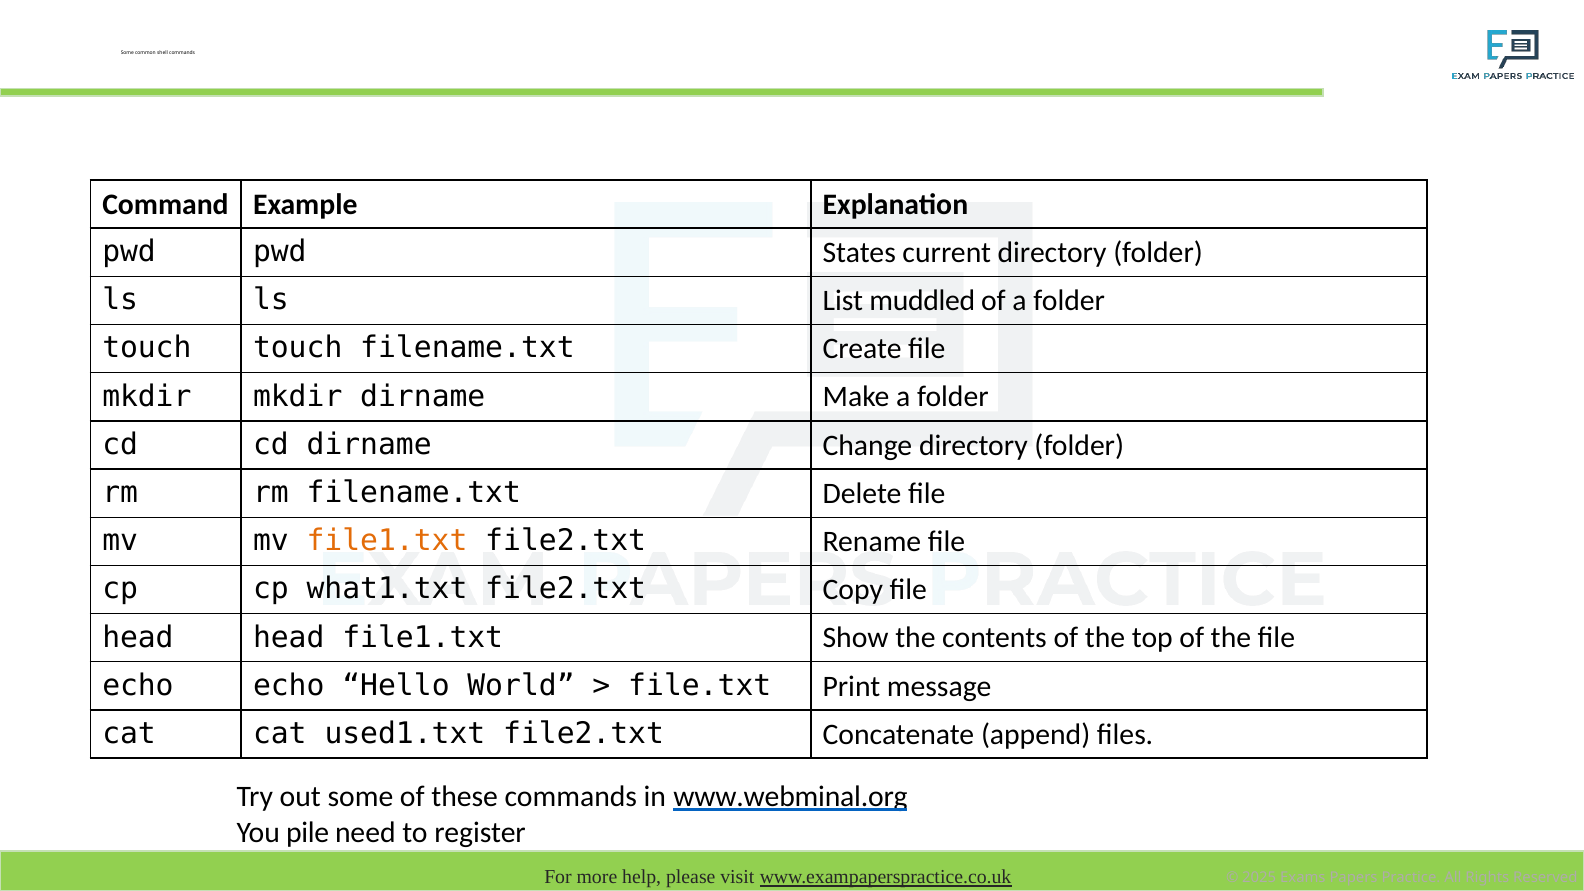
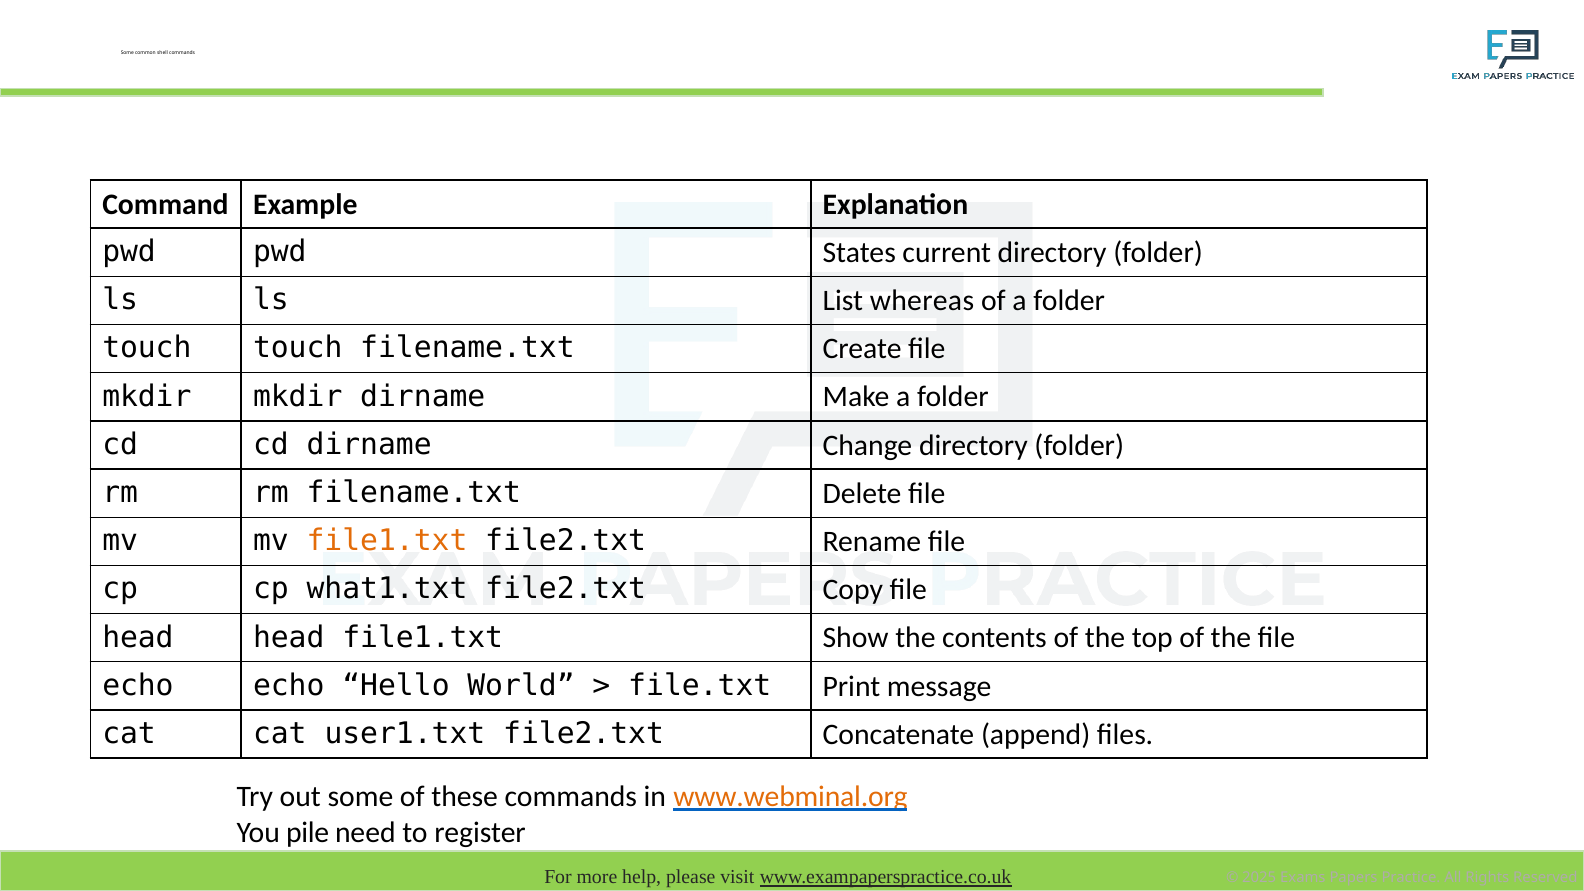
muddled: muddled -> whereas
used1.txt: used1.txt -> user1.txt
www.webminal.org colour: black -> orange
